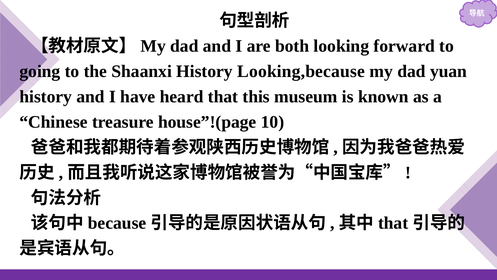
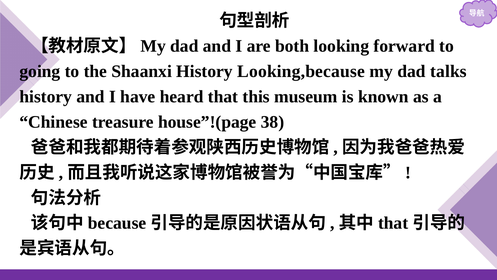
yuan: yuan -> talks
10: 10 -> 38
